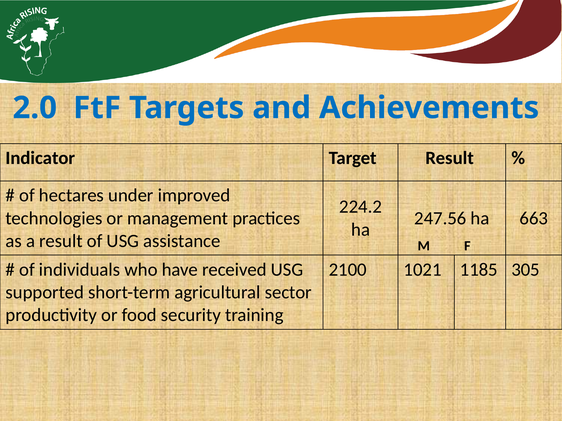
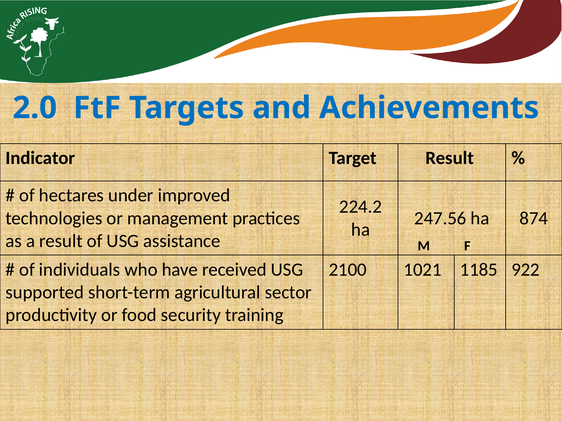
663: 663 -> 874
305: 305 -> 922
